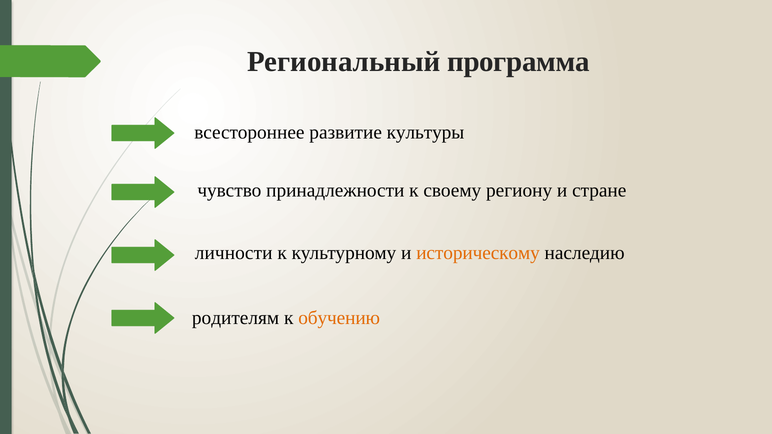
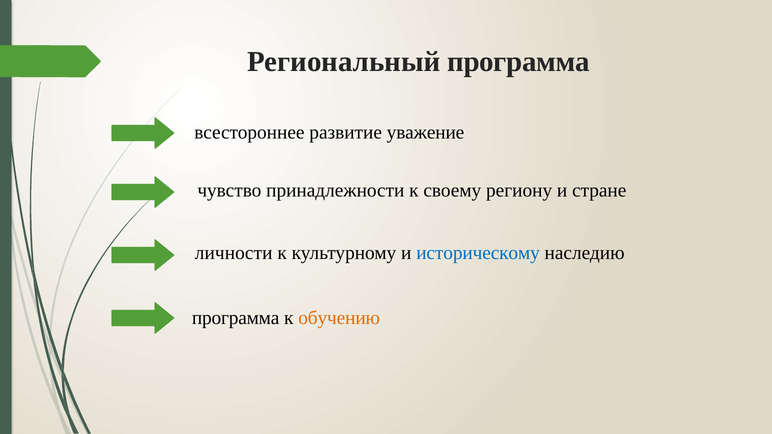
культуры: культуры -> уважение
историческому colour: orange -> blue
родителям at (236, 318): родителям -> программа
